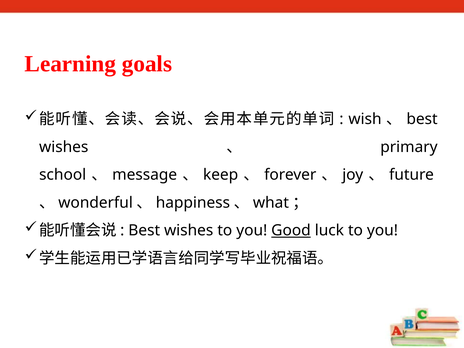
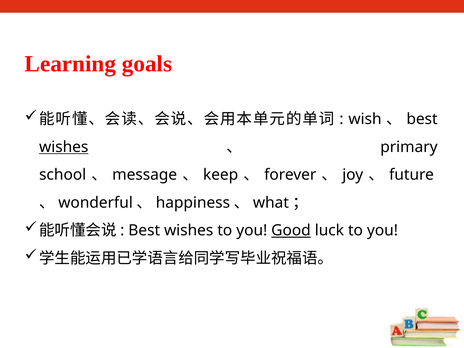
wishes at (64, 147) underline: none -> present
